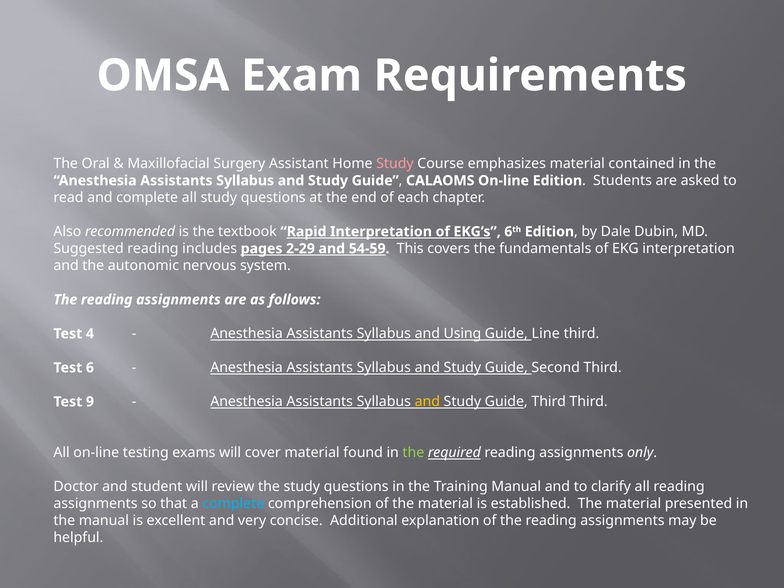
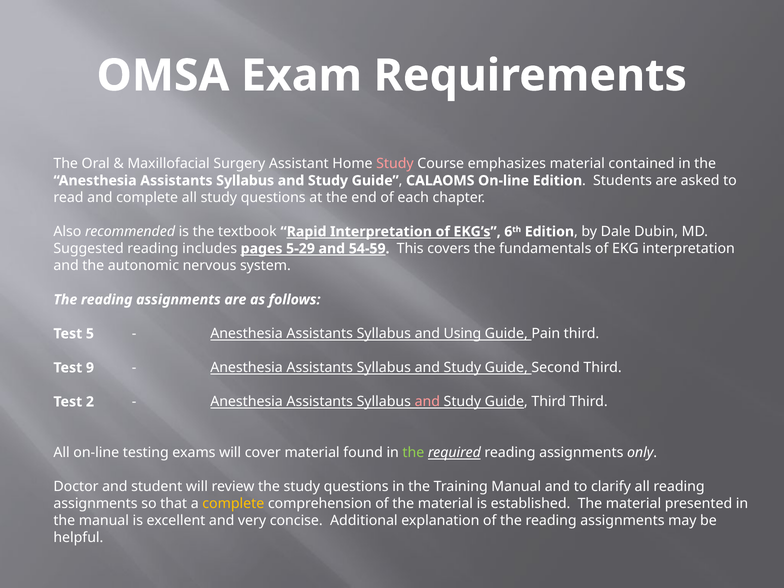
2-29: 2-29 -> 5-29
4: 4 -> 5
Line: Line -> Pain
6: 6 -> 9
9: 9 -> 2
and at (427, 402) colour: yellow -> pink
complete at (233, 504) colour: light blue -> yellow
